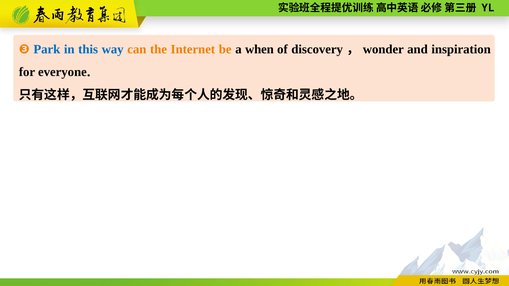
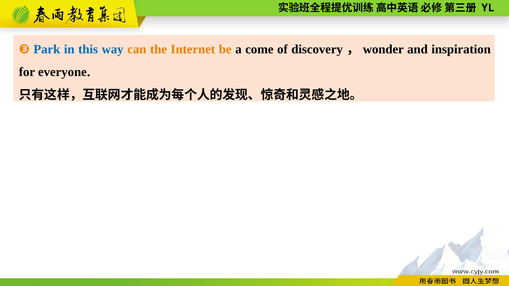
when: when -> come
